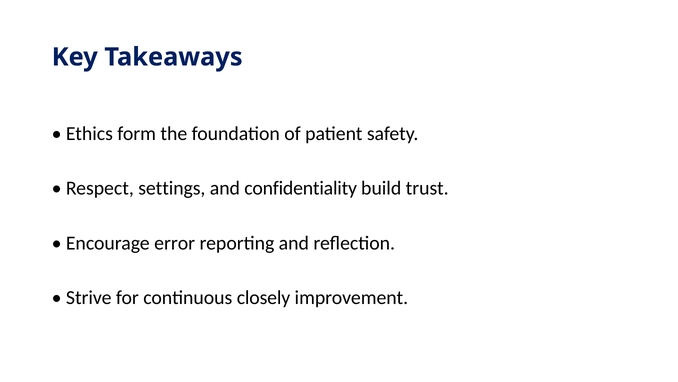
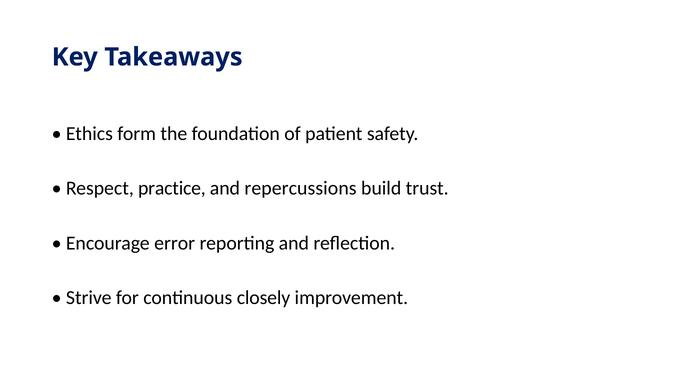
settings: settings -> practice
confidentiality: confidentiality -> repercussions
